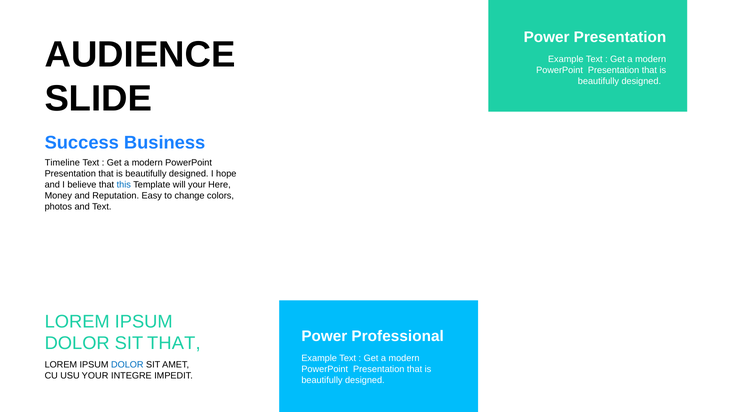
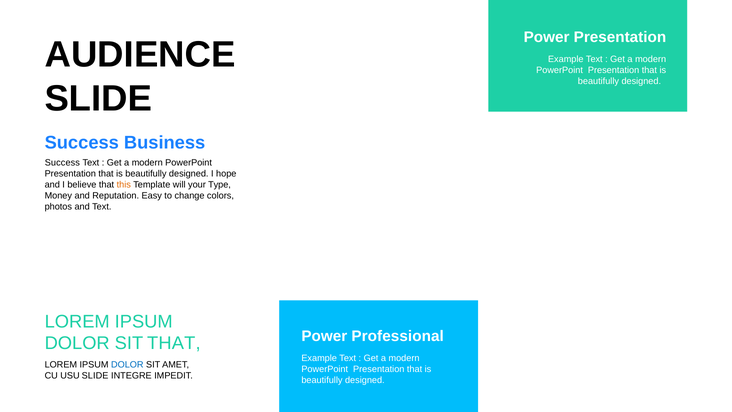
Timeline at (62, 163): Timeline -> Success
this colour: blue -> orange
Here: Here -> Type
USU YOUR: YOUR -> SLIDE
